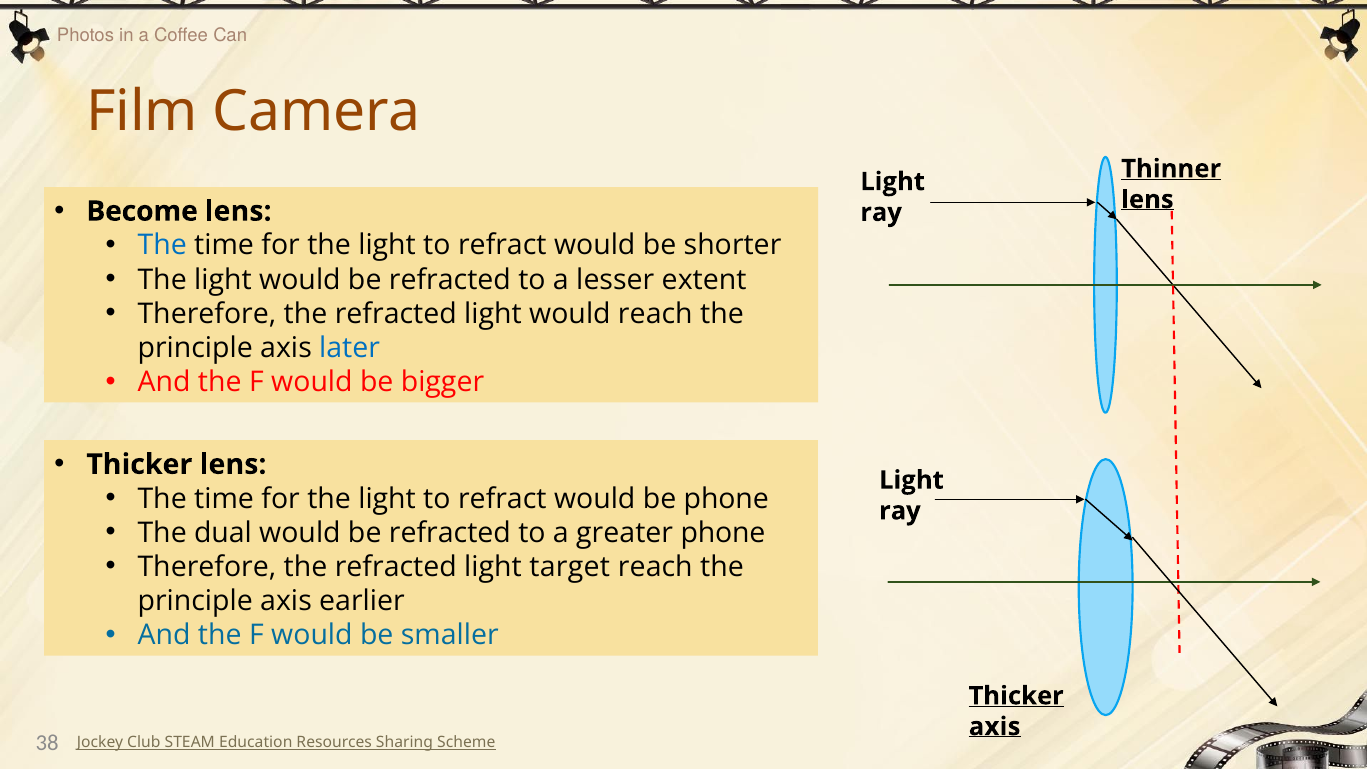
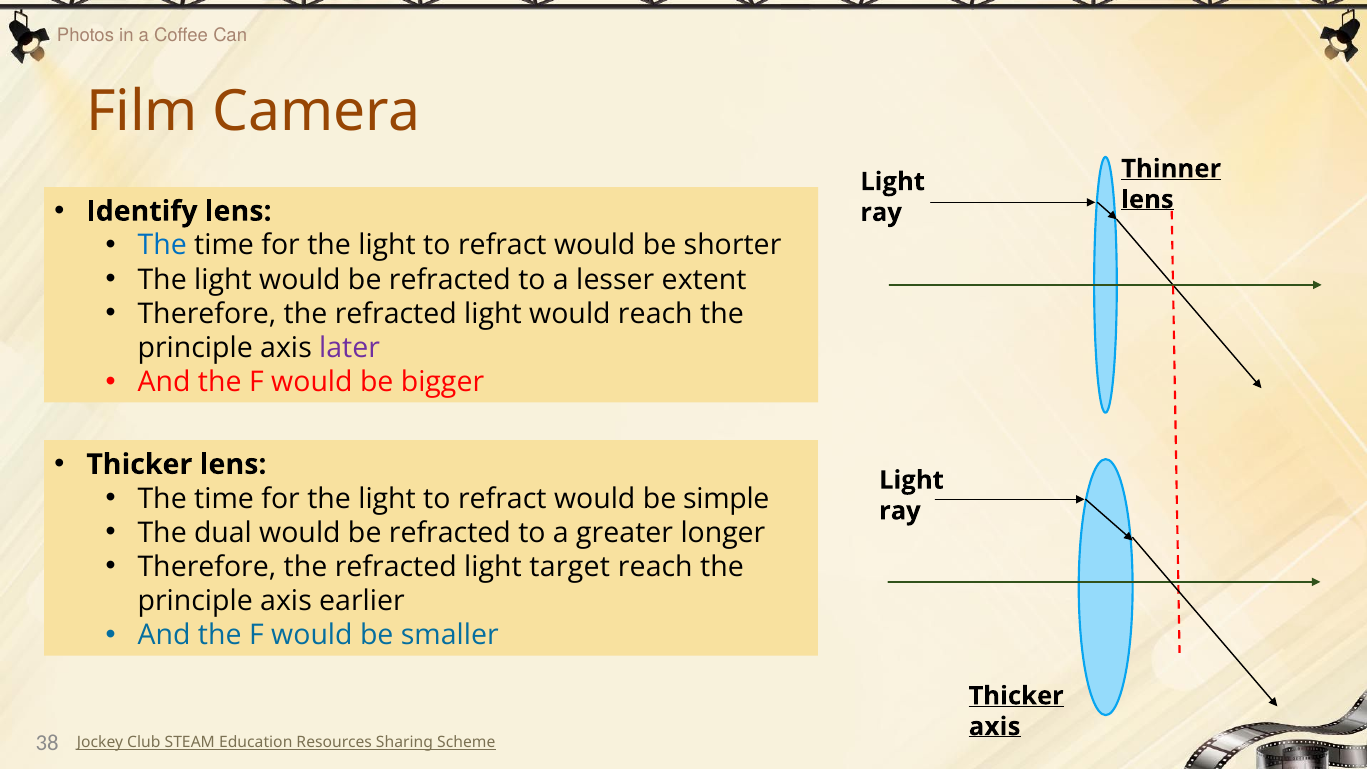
Become: Become -> Identify
later colour: blue -> purple
be phone: phone -> simple
greater phone: phone -> longer
